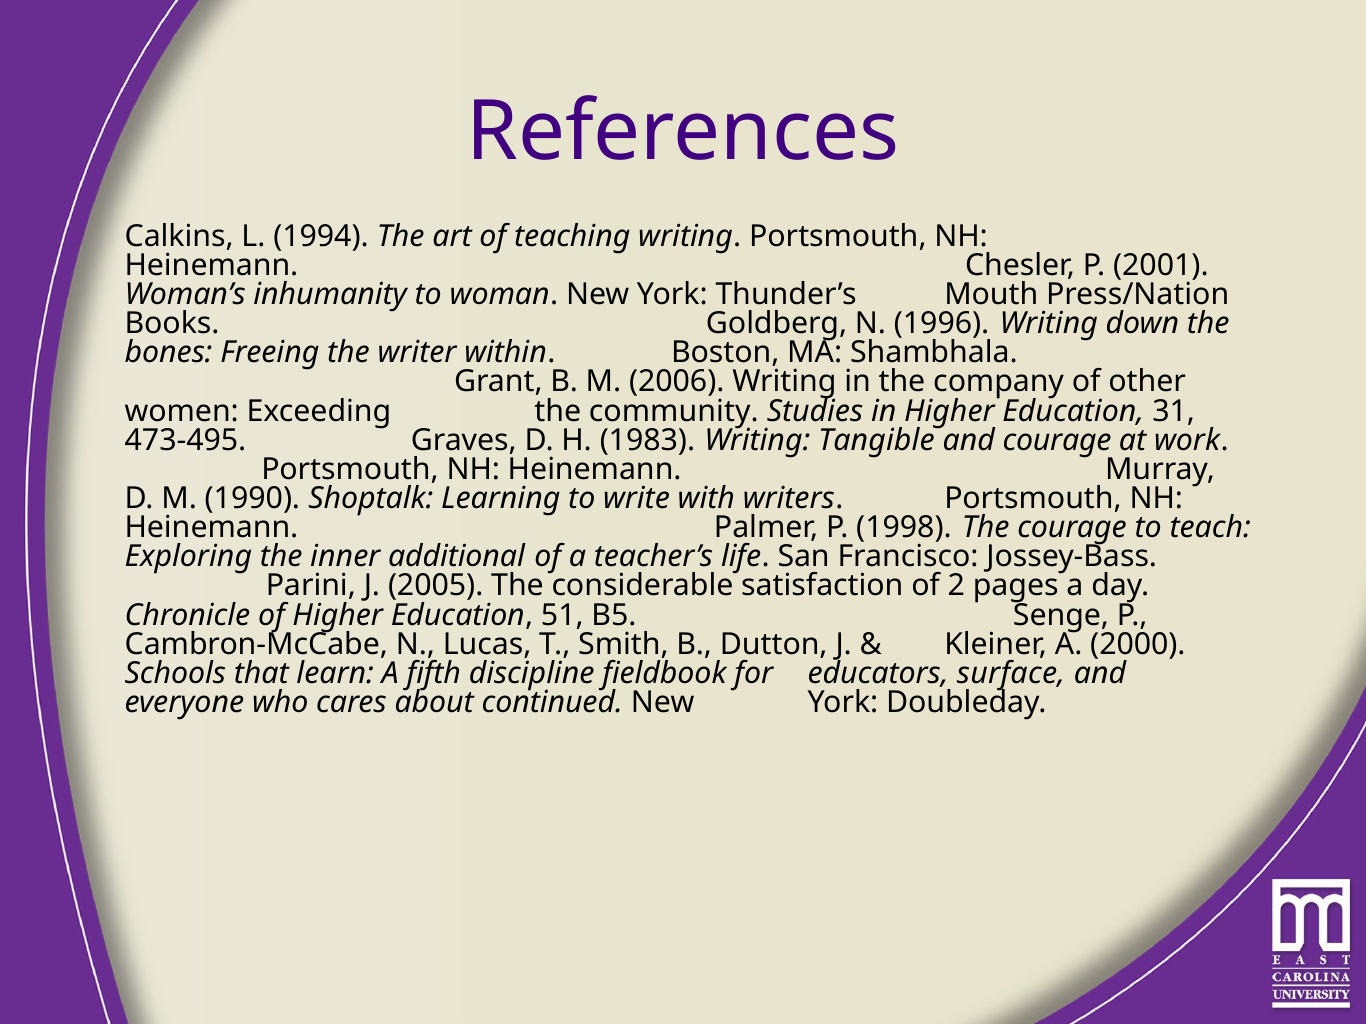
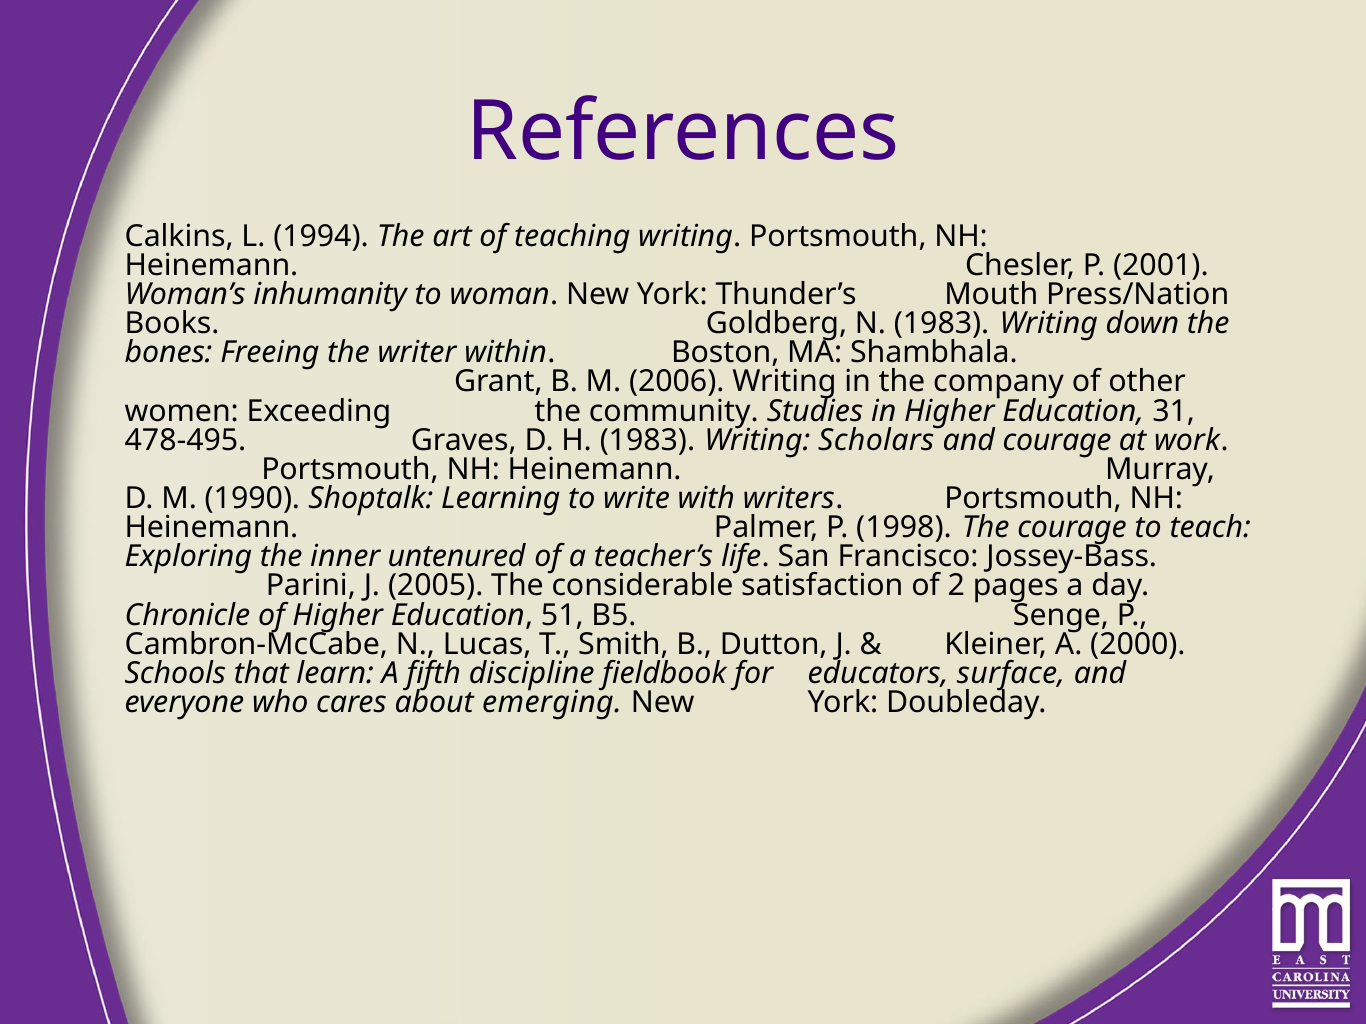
N 1996: 1996 -> 1983
473-495: 473-495 -> 478-495
Tangible: Tangible -> Scholars
additional: additional -> untenured
continued: continued -> emerging
